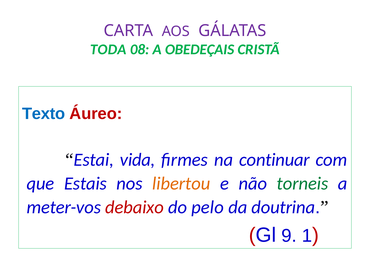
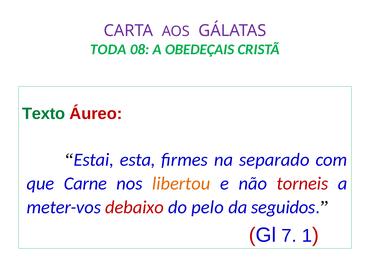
Texto colour: blue -> green
vida: vida -> esta
continuar: continuar -> separado
Estais: Estais -> Carne
torneis colour: green -> red
doutrina: doutrina -> seguidos
9: 9 -> 7
